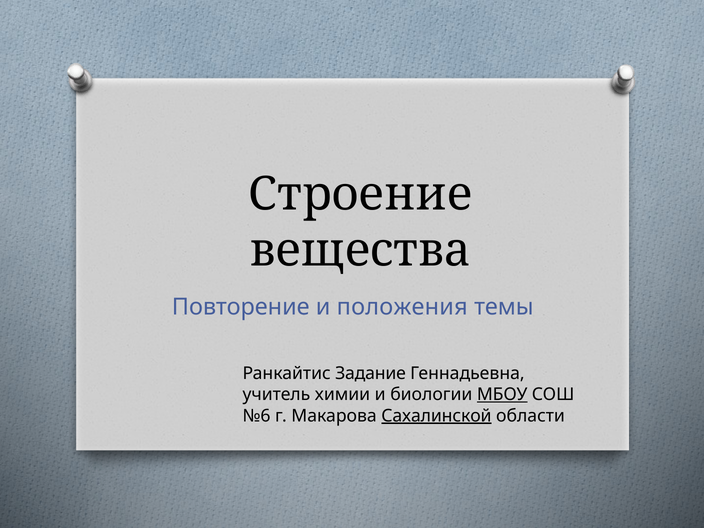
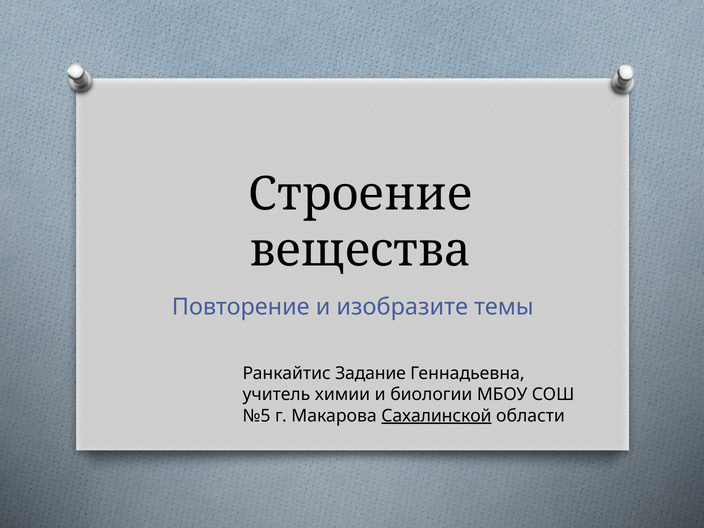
положения: положения -> изобразите
МБОУ underline: present -> none
№6: №6 -> №5
